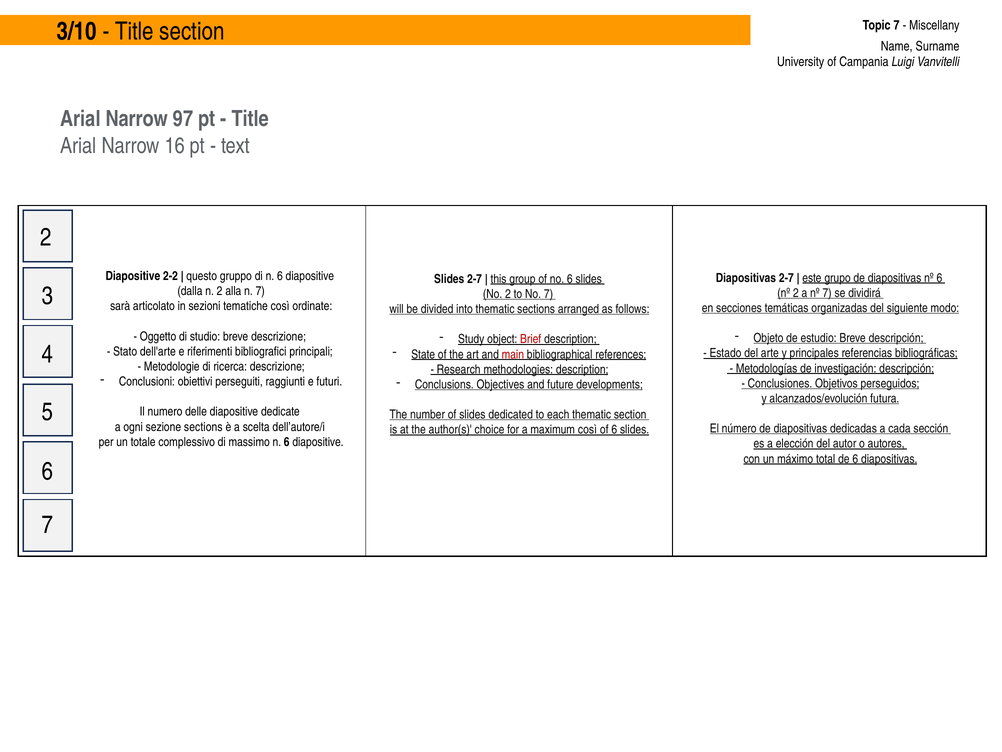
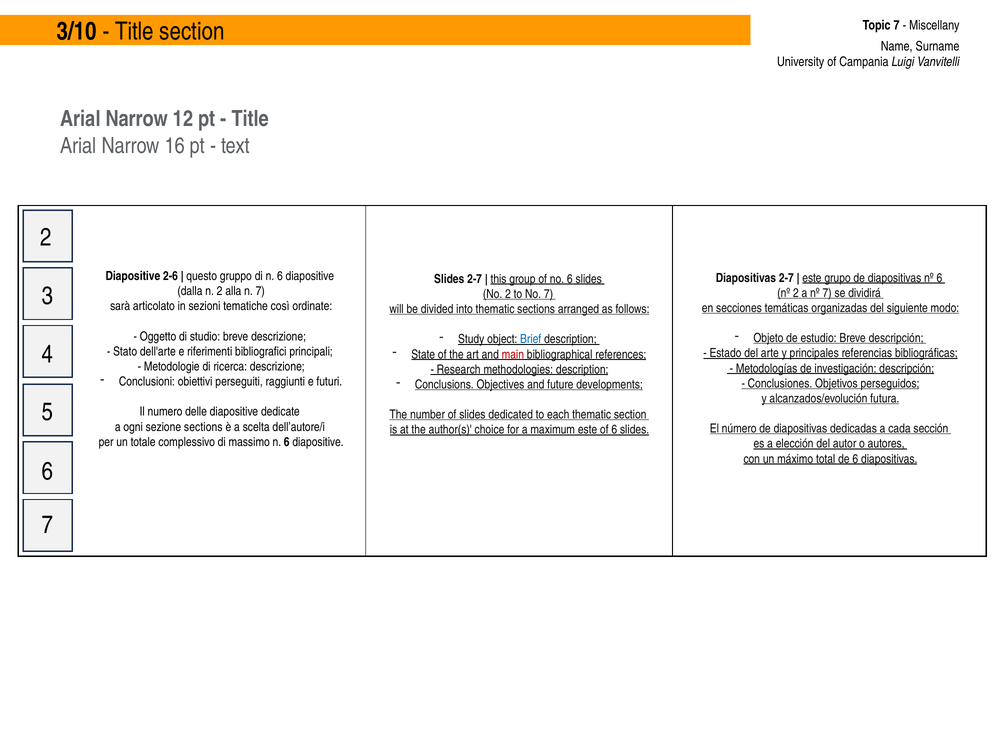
97: 97 -> 12
2-2: 2-2 -> 2-6
Brief colour: red -> blue
maximum così: così -> este
